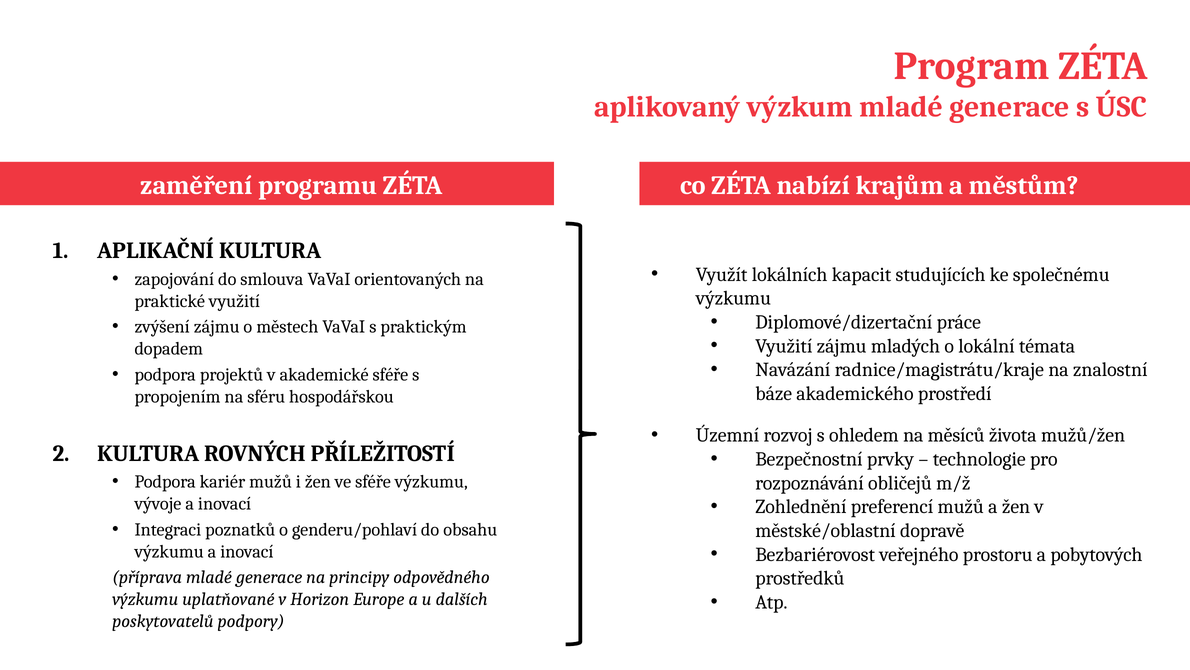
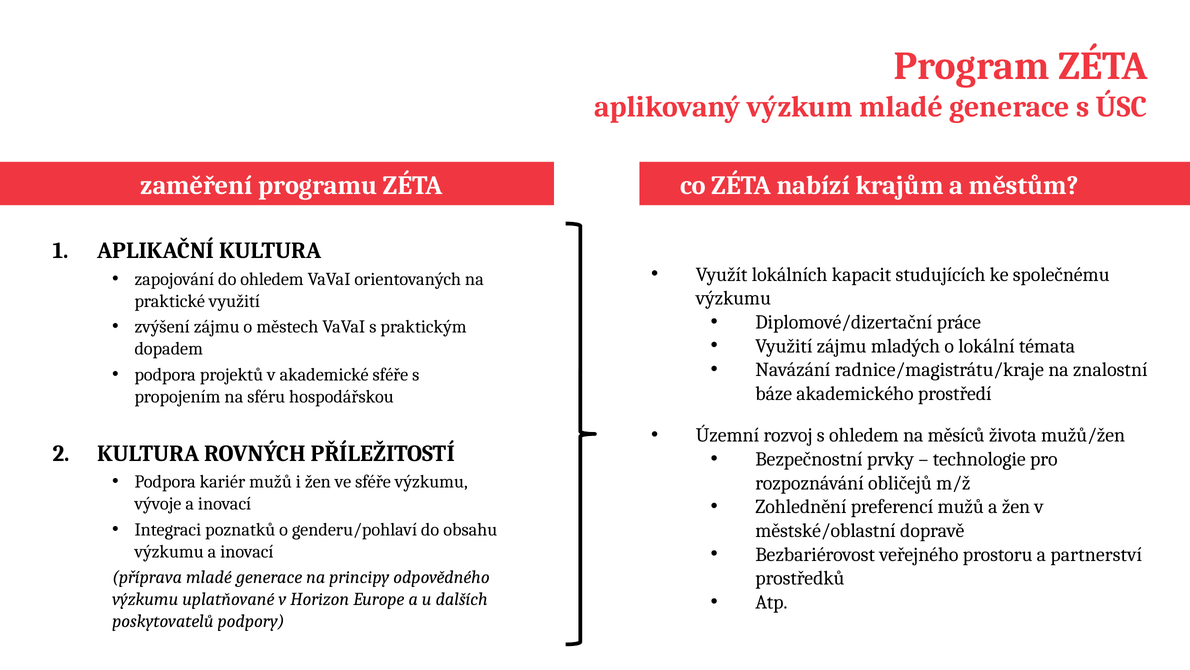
do smlouva: smlouva -> ohledem
pobytových: pobytových -> partnerství
